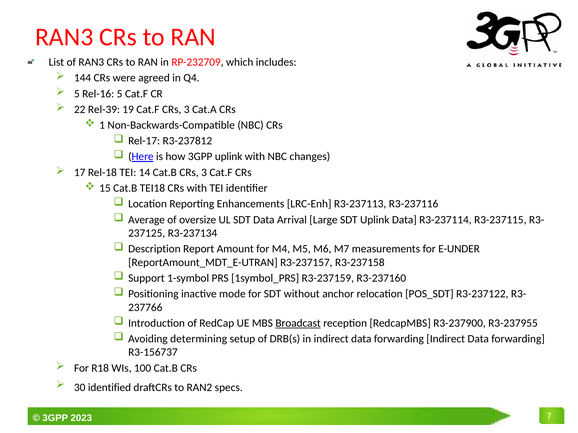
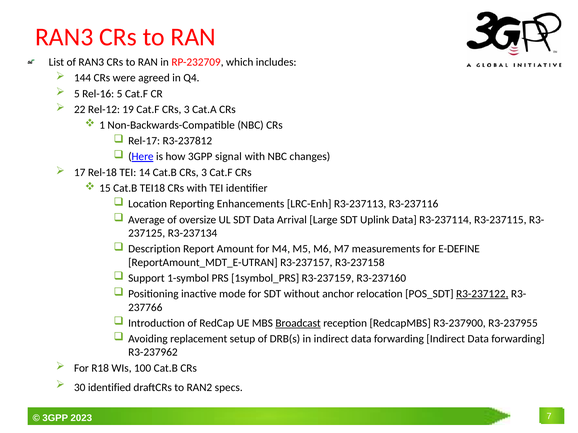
Rel-39: Rel-39 -> Rel-12
3GPP uplink: uplink -> signal
E-UNDER: E-UNDER -> E-DEFINE
R3-237122 underline: none -> present
determining: determining -> replacement
R3-156737: R3-156737 -> R3-237962
